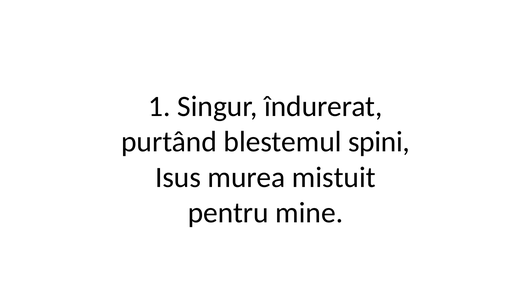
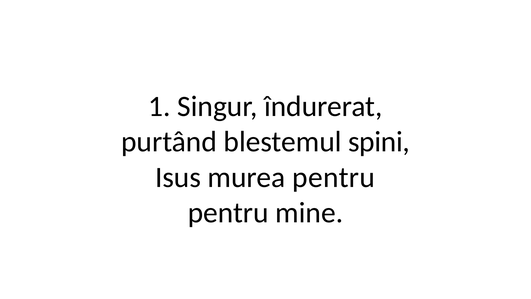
murea mistuit: mistuit -> pentru
